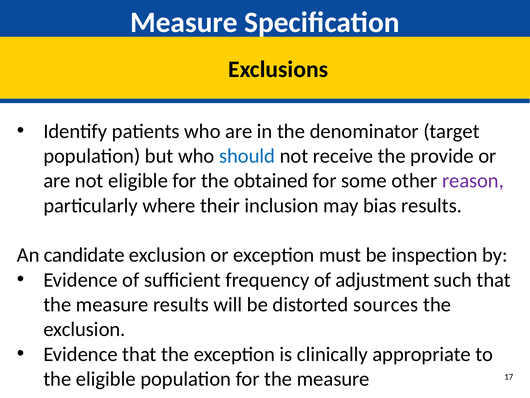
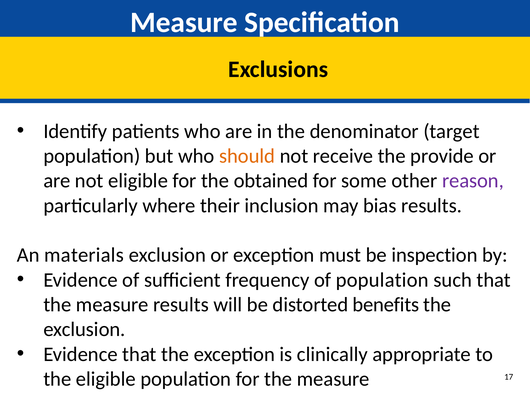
should colour: blue -> orange
candidate: candidate -> materials
of adjustment: adjustment -> population
sources: sources -> benefits
